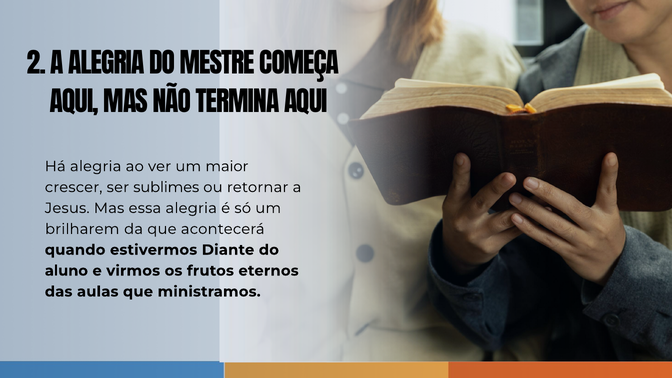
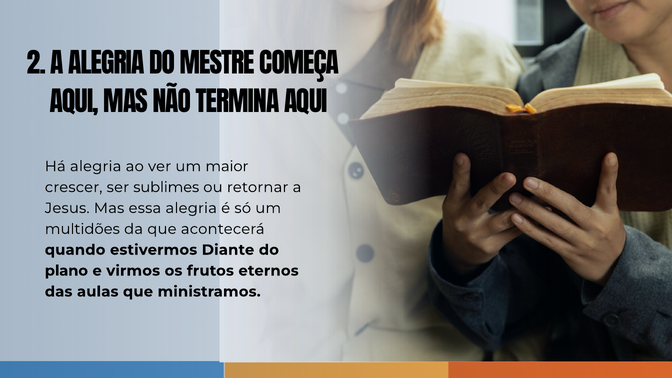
brilharem: brilharem -> multidões
aluno: aluno -> plano
